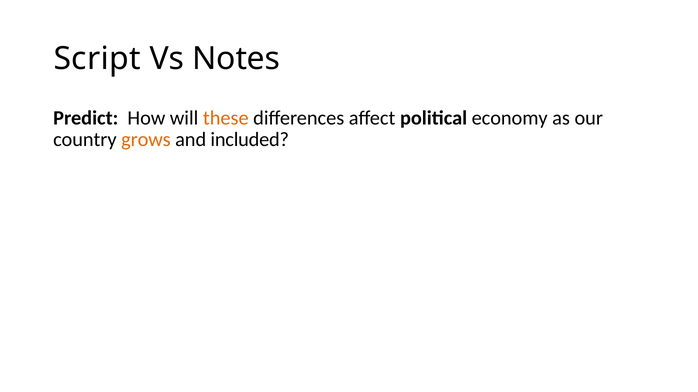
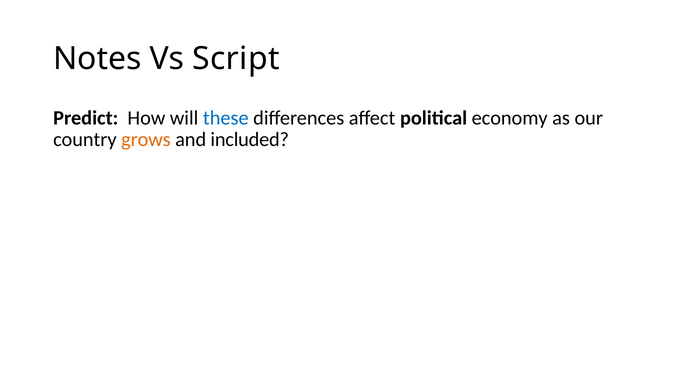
Script: Script -> Notes
Notes: Notes -> Script
these colour: orange -> blue
